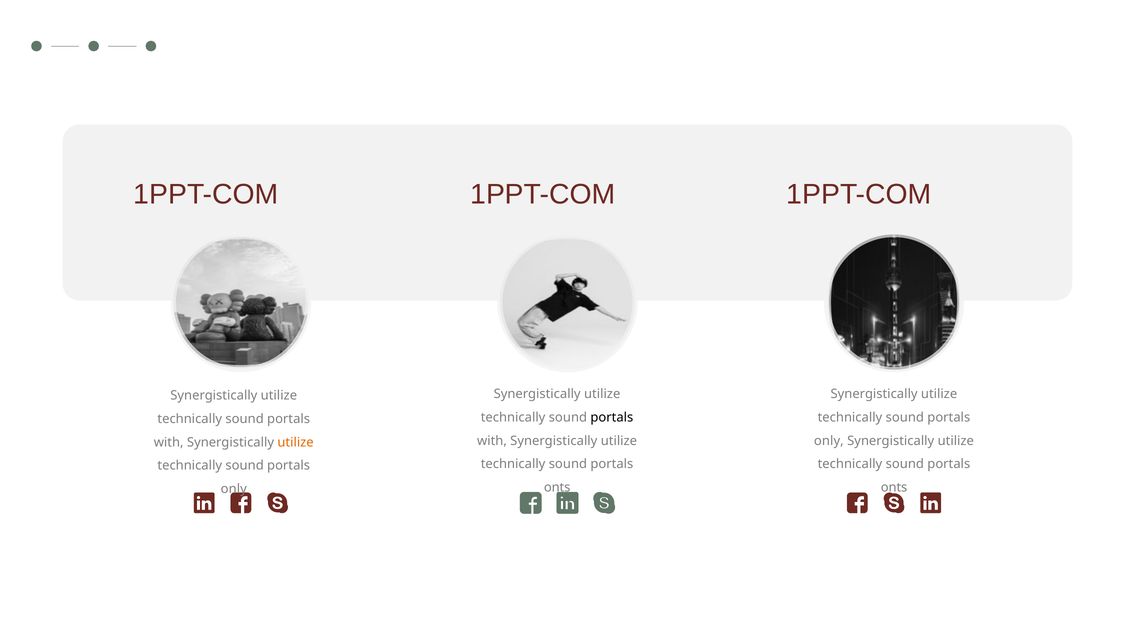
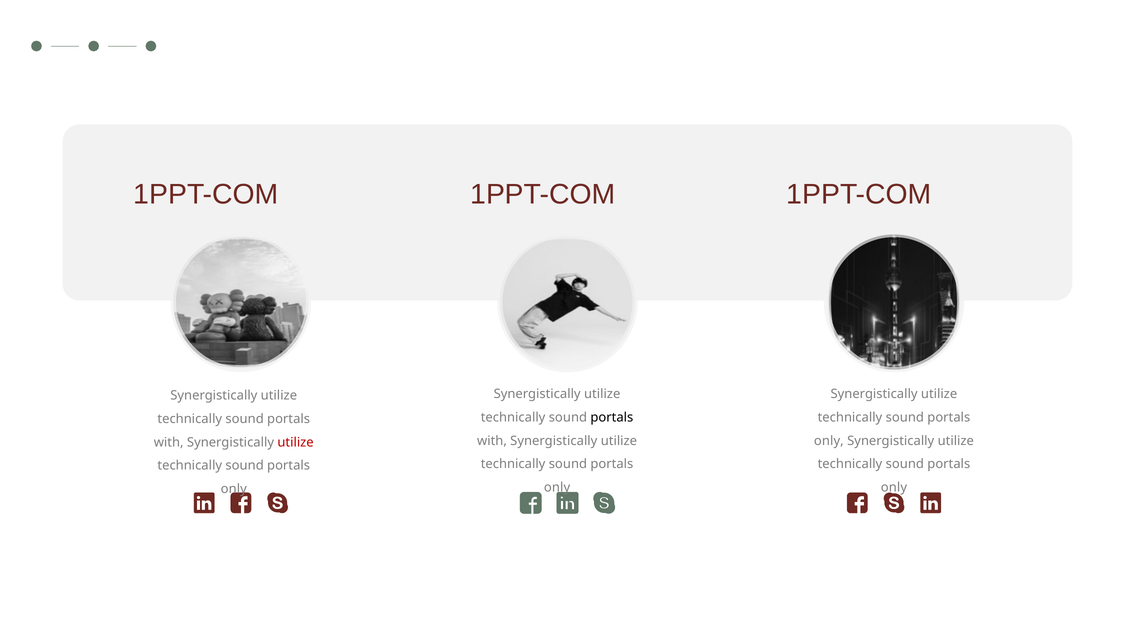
utilize at (296, 443) colour: orange -> red
onts at (557, 488): onts -> only
onts at (894, 488): onts -> only
